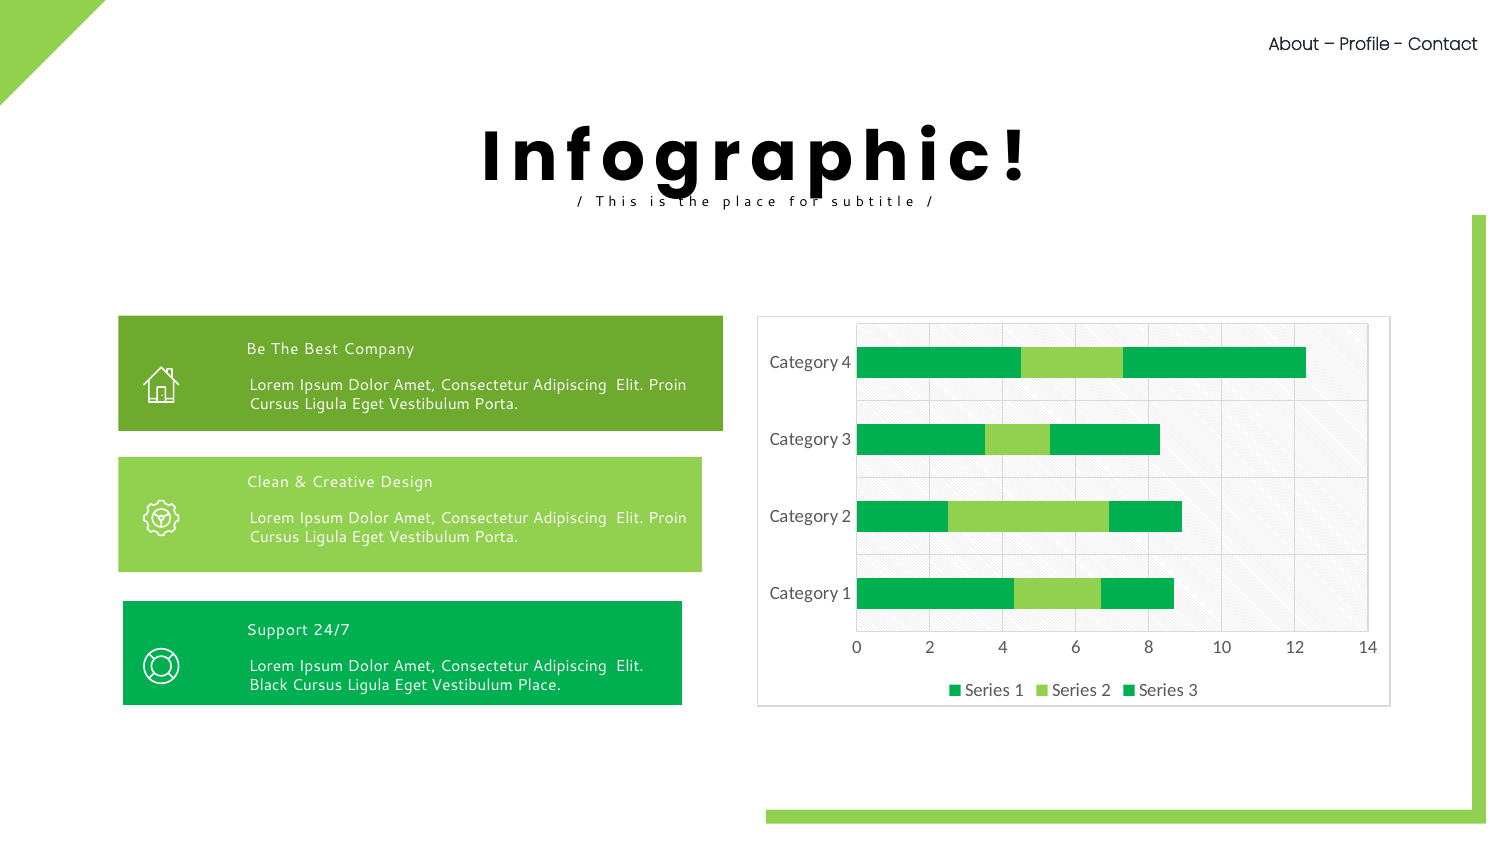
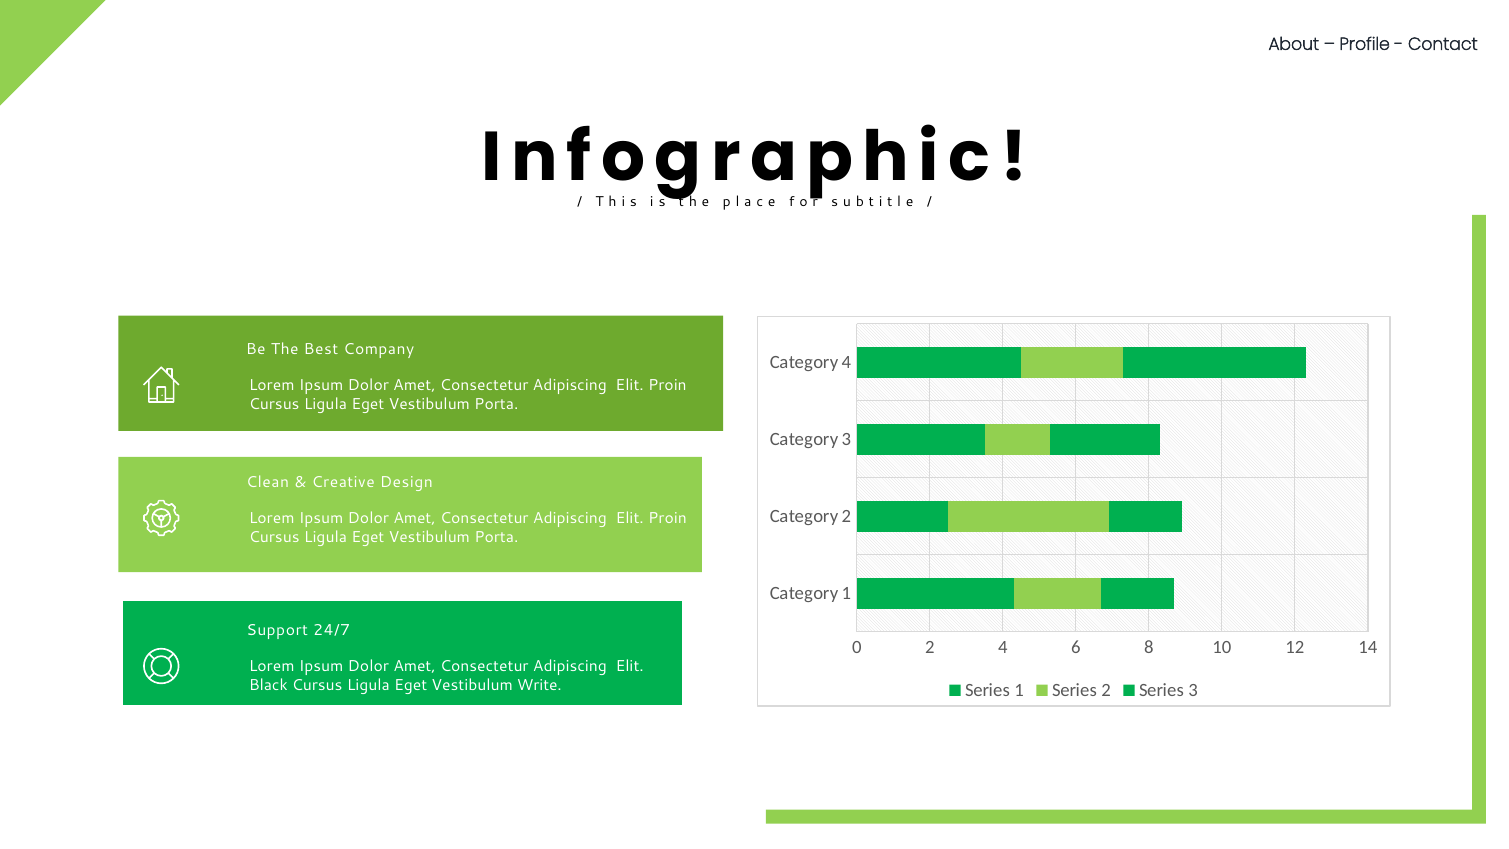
Place: Place -> Write
